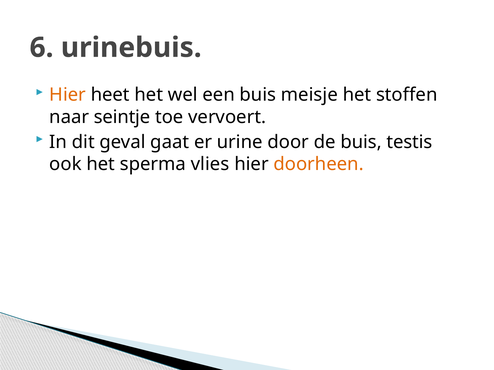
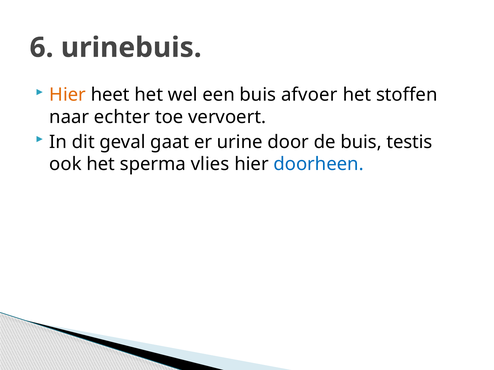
meisje: meisje -> afvoer
seintje: seintje -> echter
doorheen colour: orange -> blue
